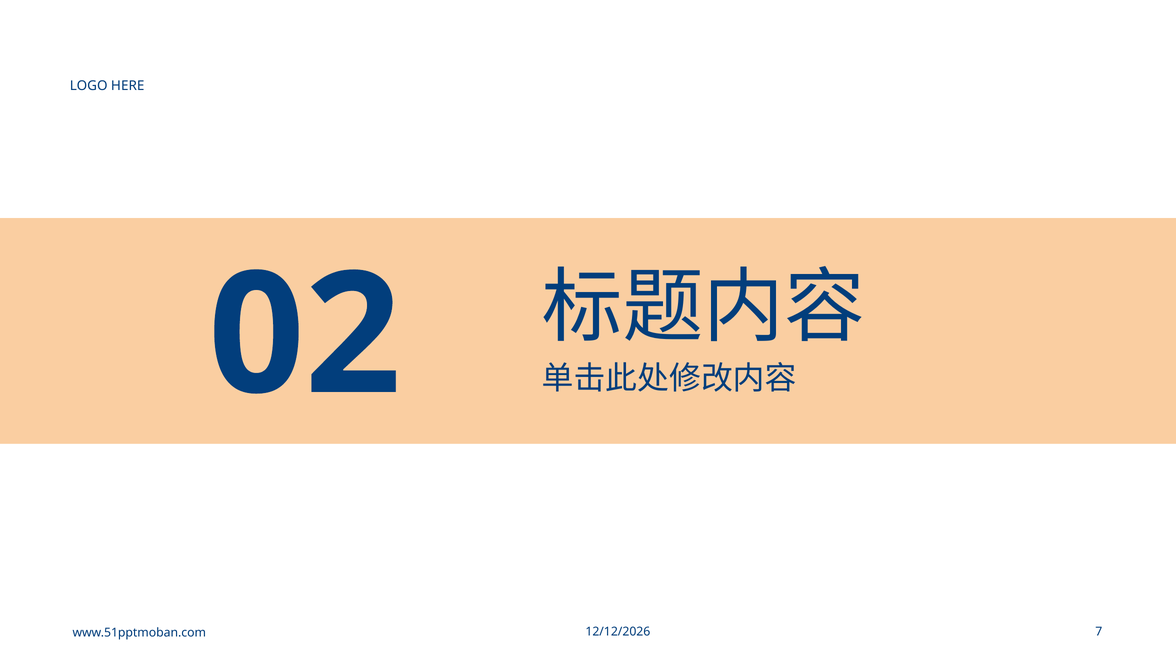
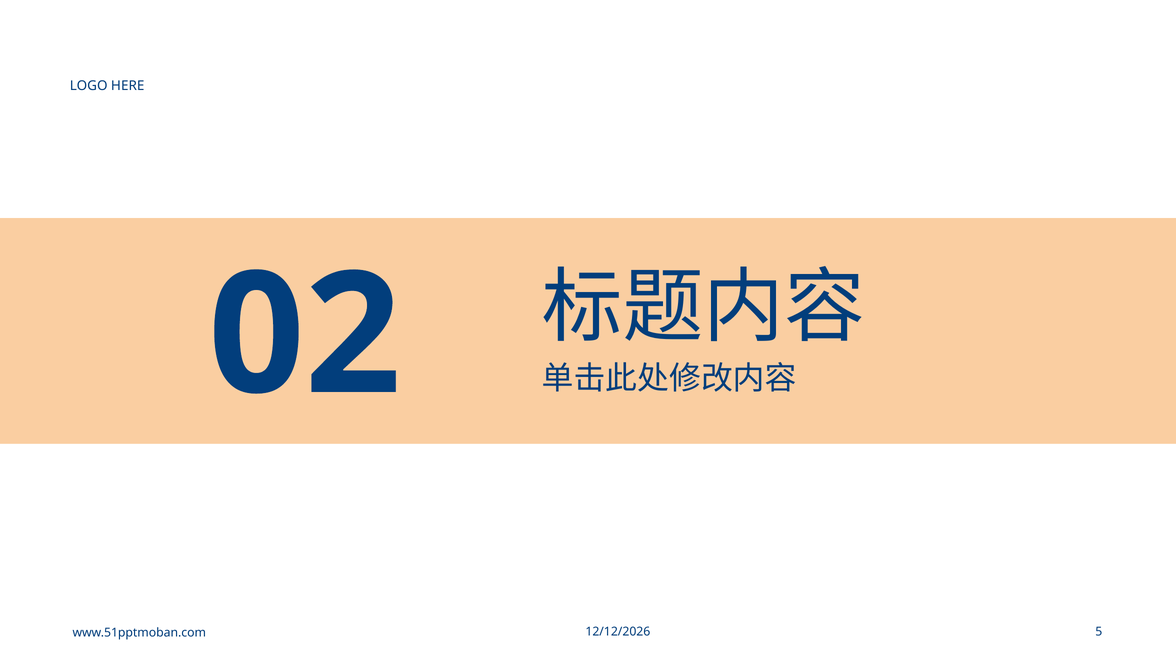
7: 7 -> 5
